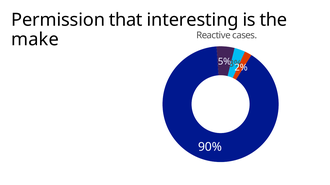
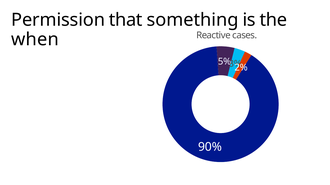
interesting: interesting -> something
make: make -> when
